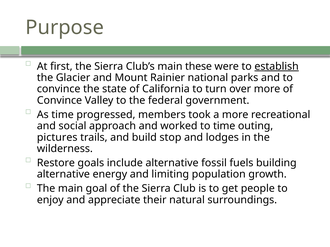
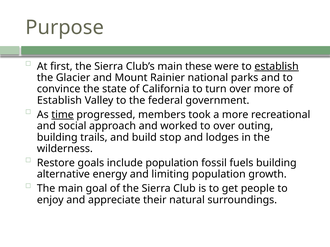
Convince at (59, 101): Convince -> Establish
time at (63, 115) underline: none -> present
to time: time -> over
pictures at (57, 138): pictures -> building
include alternative: alternative -> population
